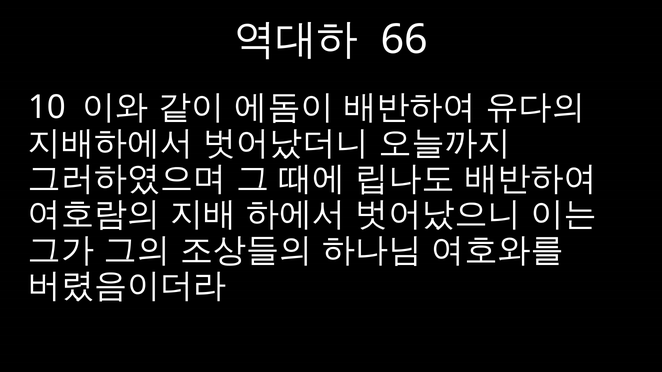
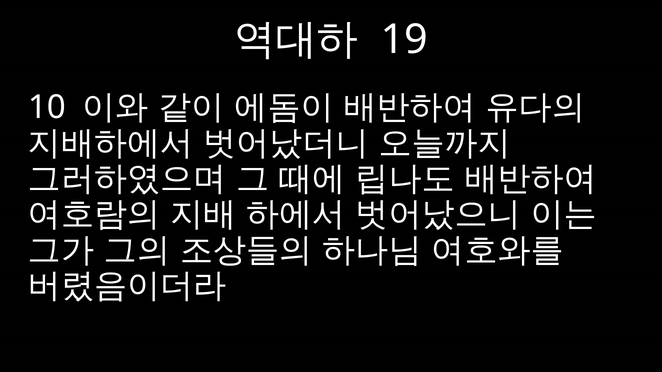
66: 66 -> 19
